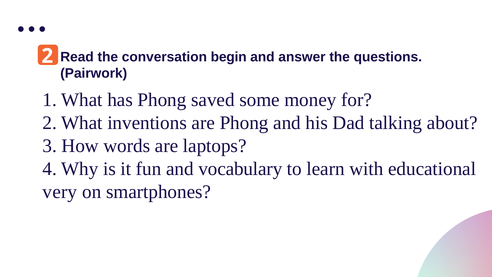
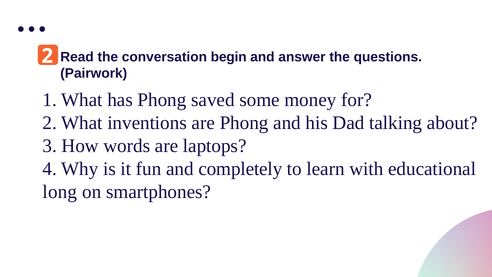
vocabulary: vocabulary -> completely
very: very -> long
